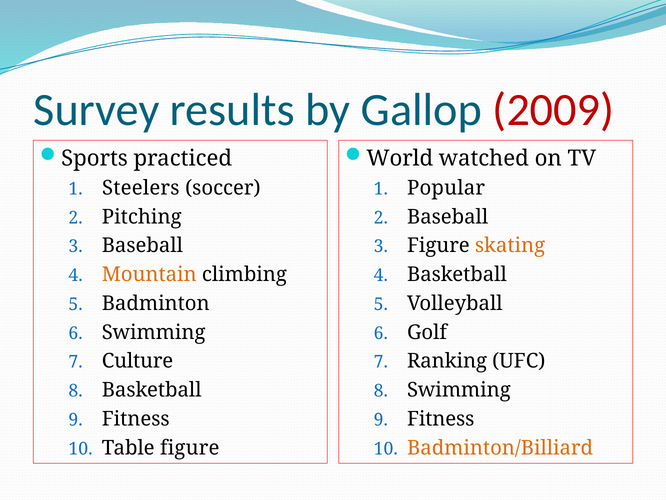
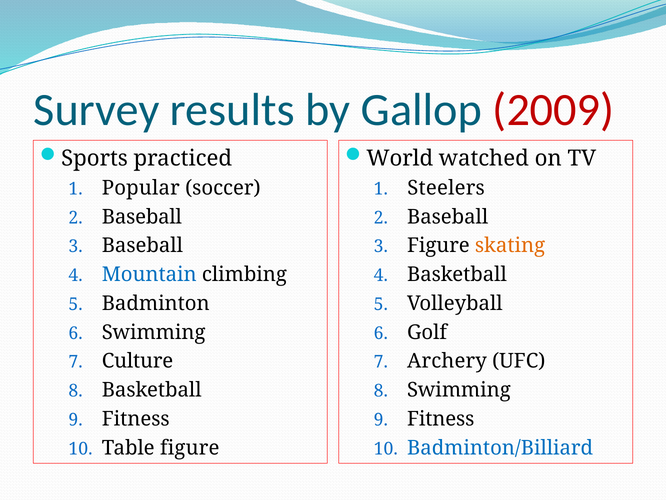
Steelers: Steelers -> Popular
Popular: Popular -> Steelers
Pitching at (142, 217): Pitching -> Baseball
Mountain colour: orange -> blue
Ranking: Ranking -> Archery
Badminton/Billiard colour: orange -> blue
